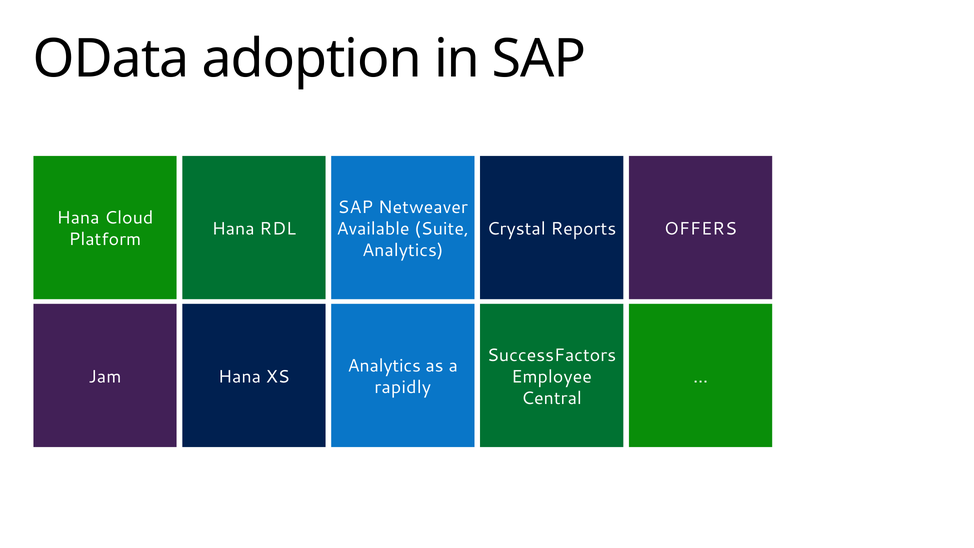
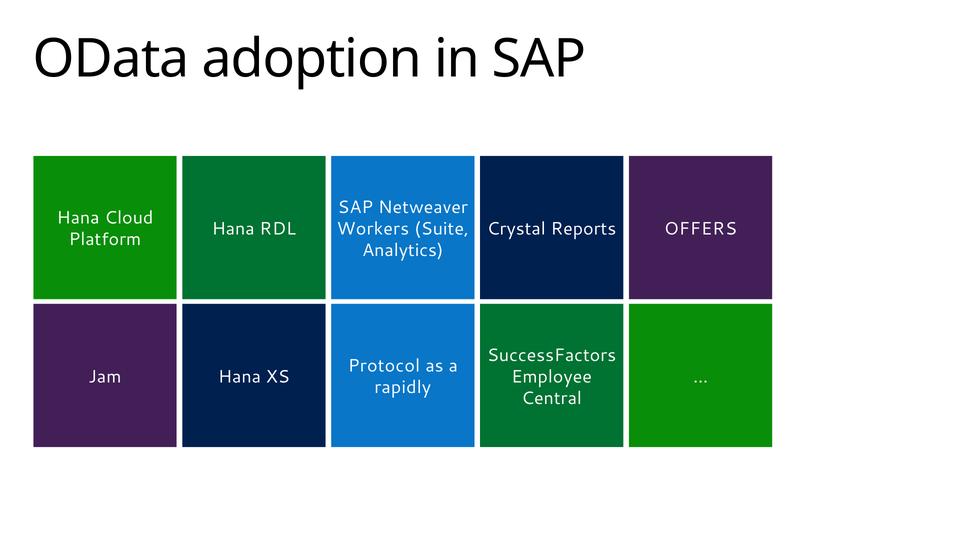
Available: Available -> Workers
Analytics at (384, 366): Analytics -> Protocol
